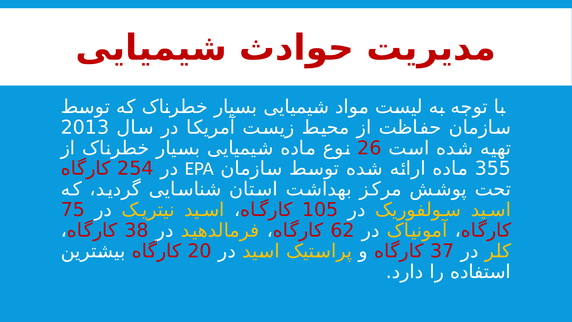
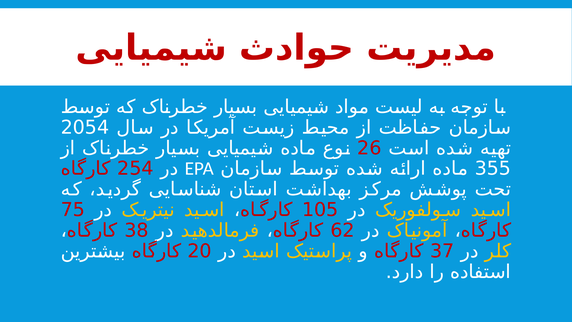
2013: 2013 -> 2054
